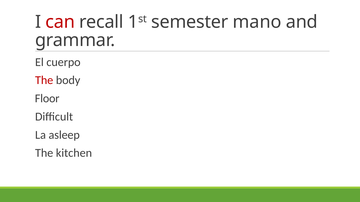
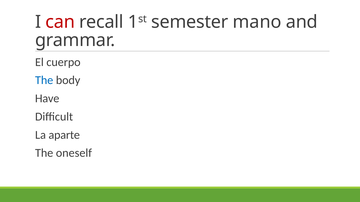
The at (44, 80) colour: red -> blue
Floor: Floor -> Have
asleep: asleep -> aparte
kitchen: kitchen -> oneself
